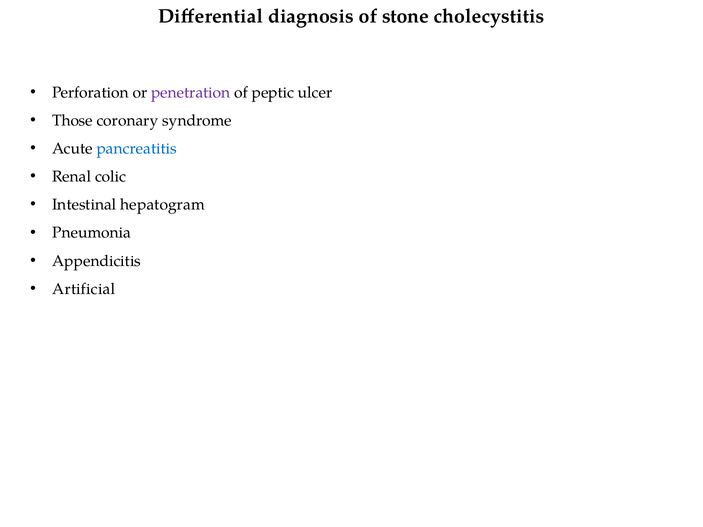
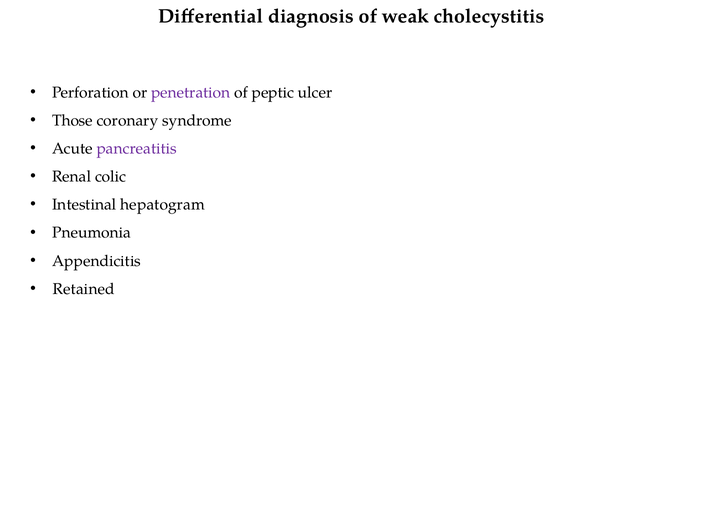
stone: stone -> weak
pancreatitis colour: blue -> purple
Artificial: Artificial -> Retained
